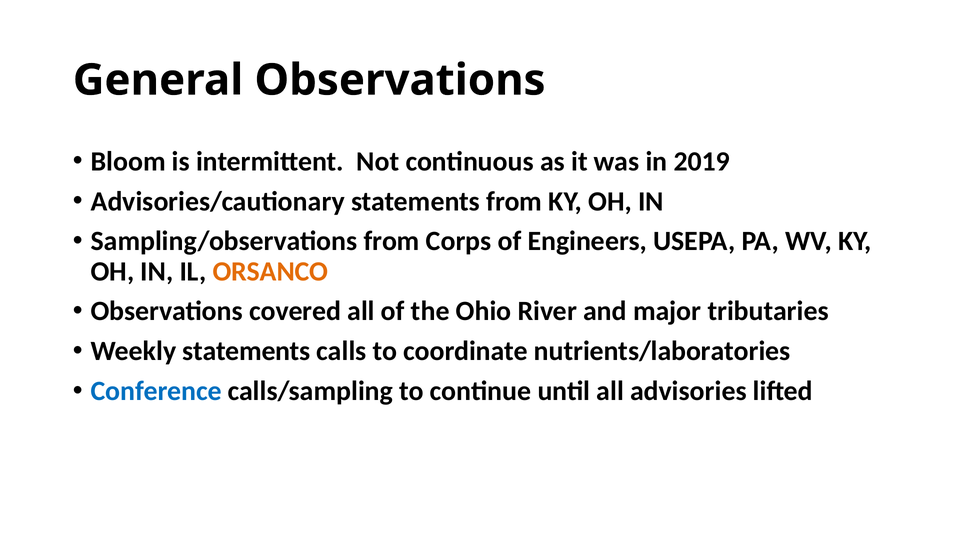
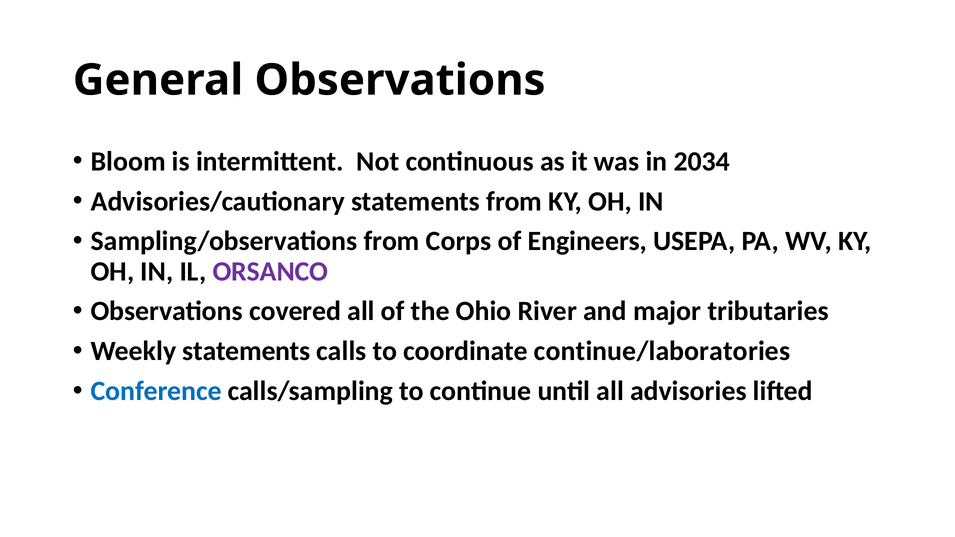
2019: 2019 -> 2034
ORSANCO colour: orange -> purple
nutrients/laboratories: nutrients/laboratories -> continue/laboratories
